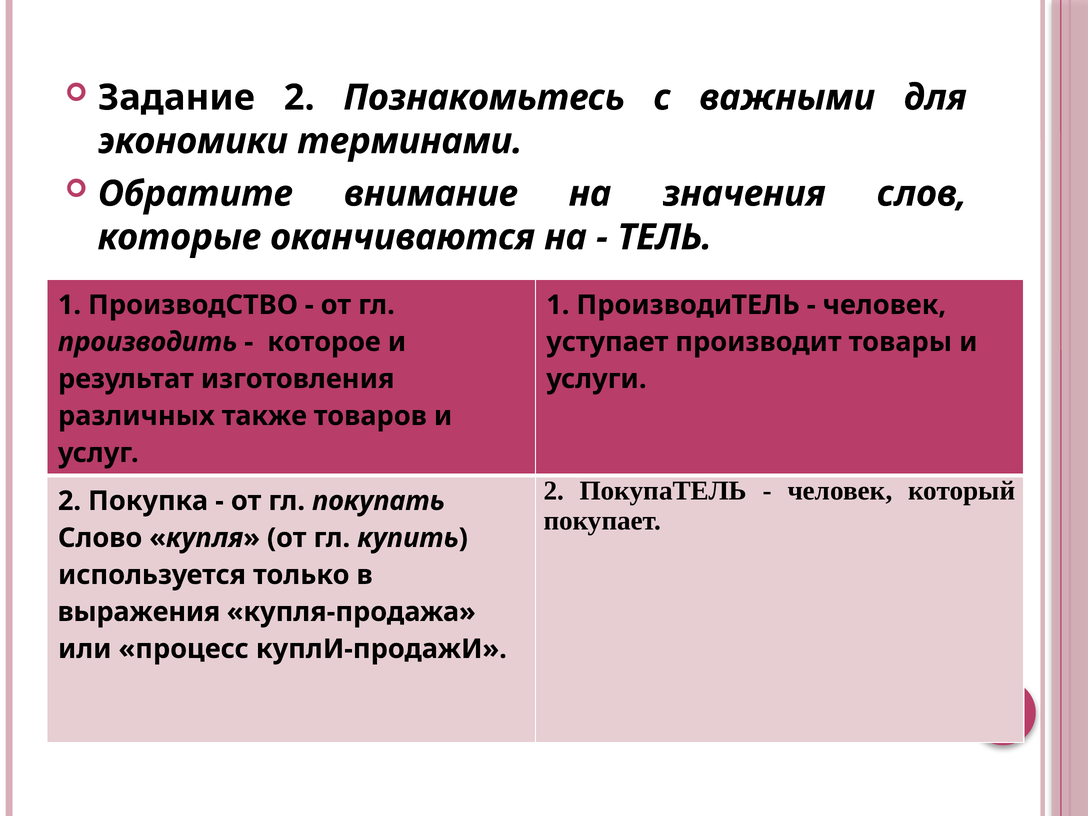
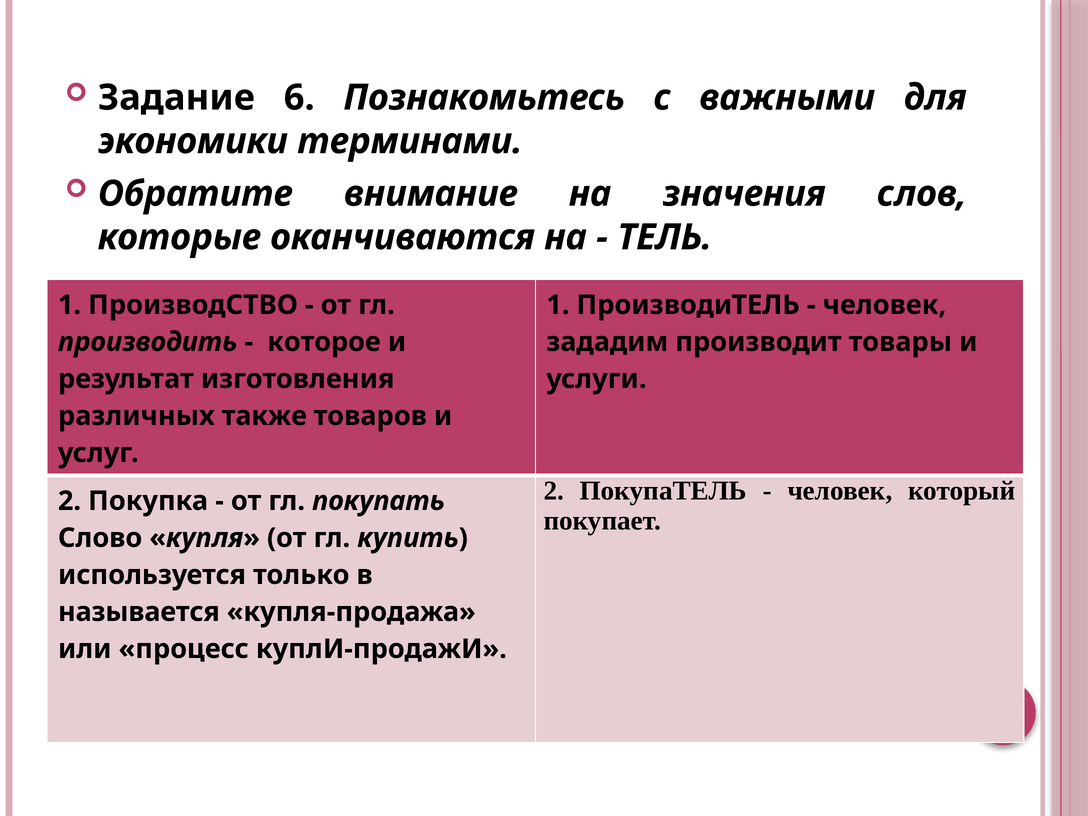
Задание 2: 2 -> 6
уступает: уступает -> зададим
выражения: выражения -> называется
